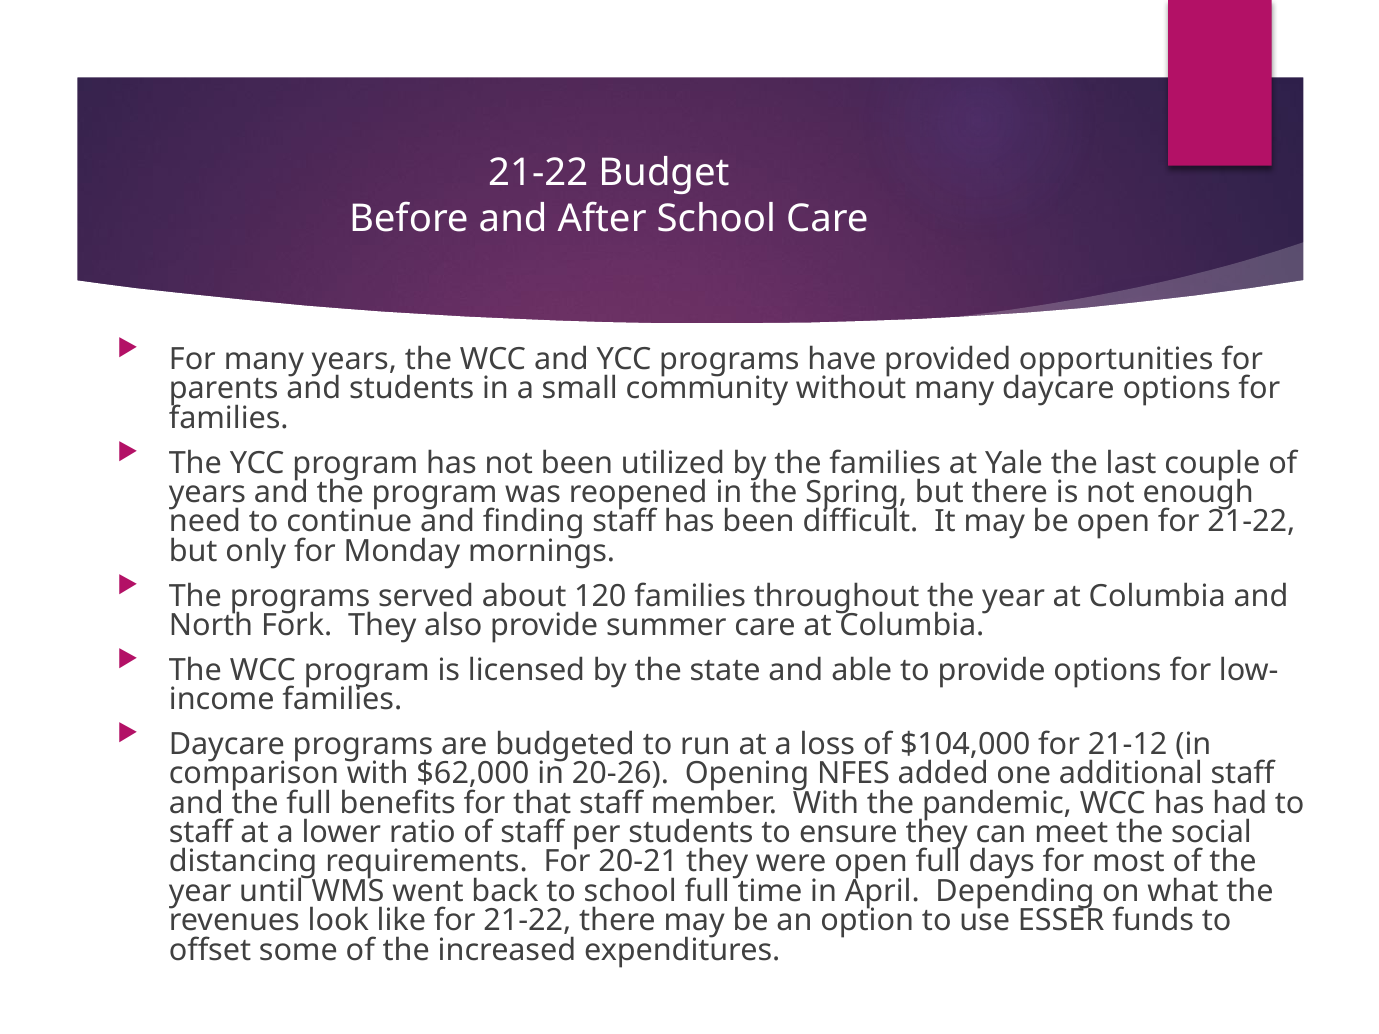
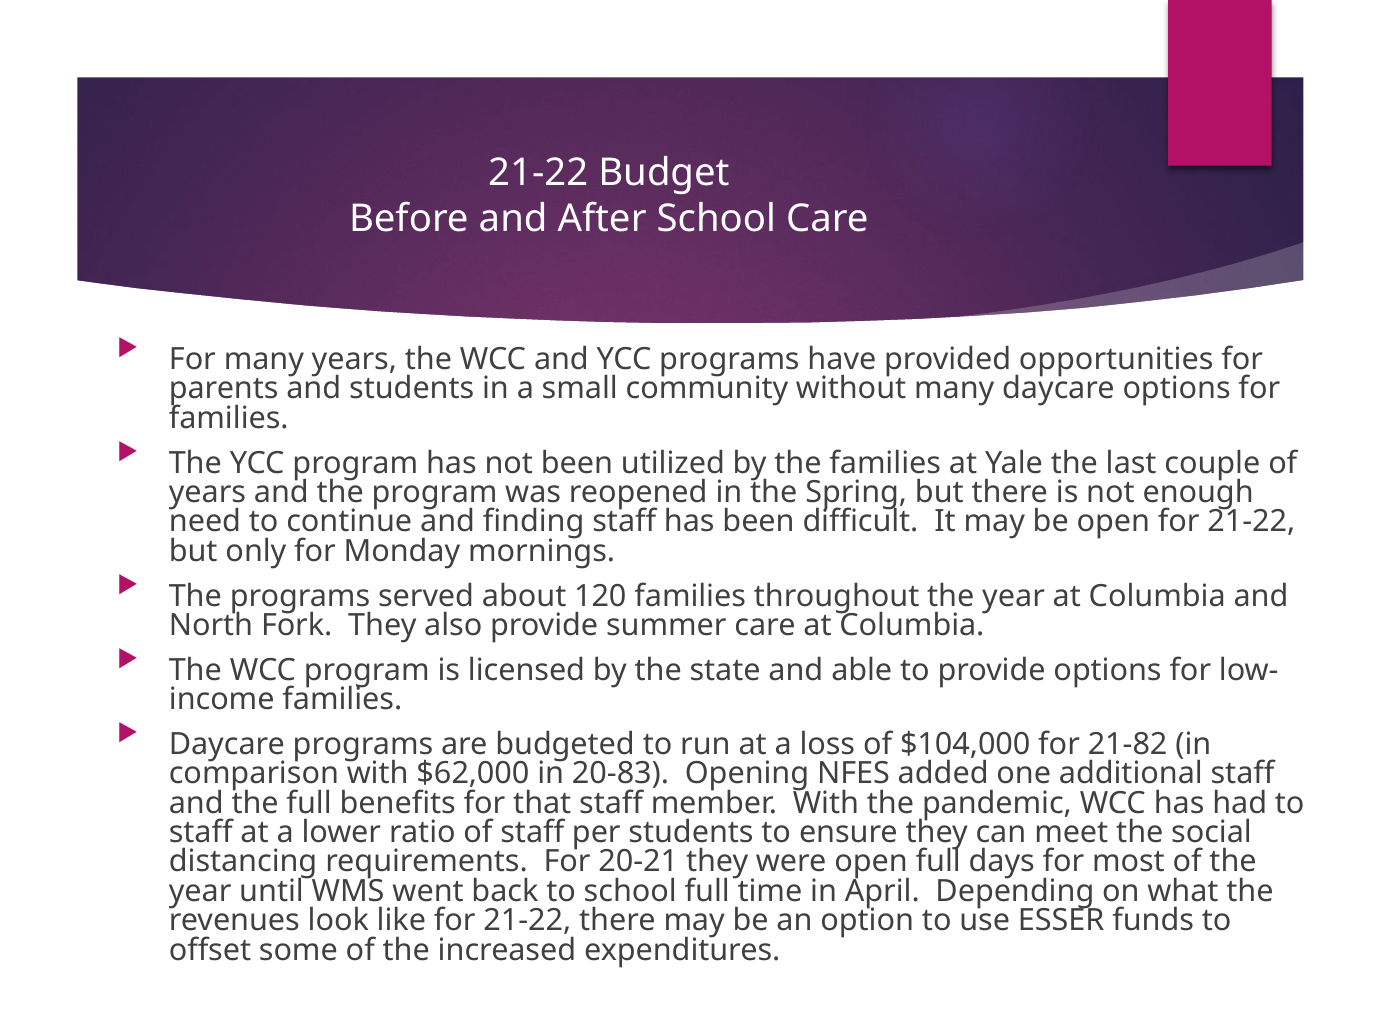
21-12: 21-12 -> 21-82
20-26: 20-26 -> 20-83
